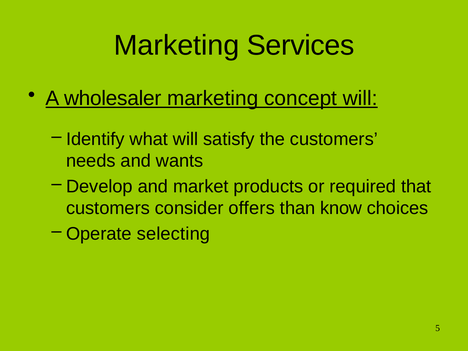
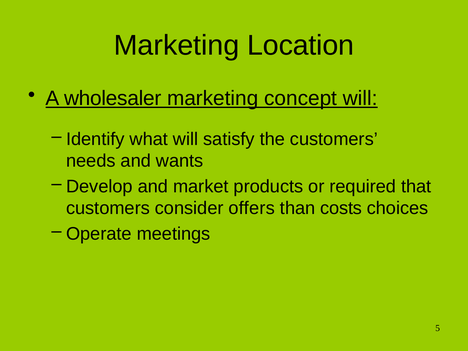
Services: Services -> Location
know: know -> costs
selecting: selecting -> meetings
